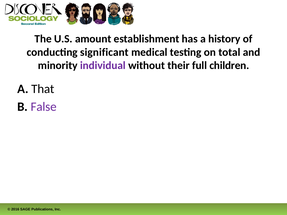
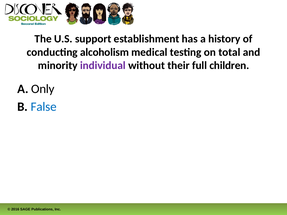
amount: amount -> support
significant: significant -> alcoholism
That: That -> Only
False colour: purple -> blue
